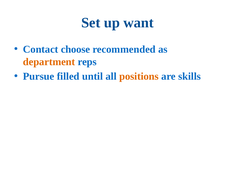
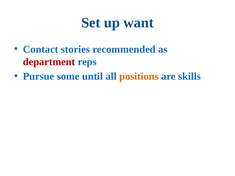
choose: choose -> stories
department colour: orange -> red
filled: filled -> some
